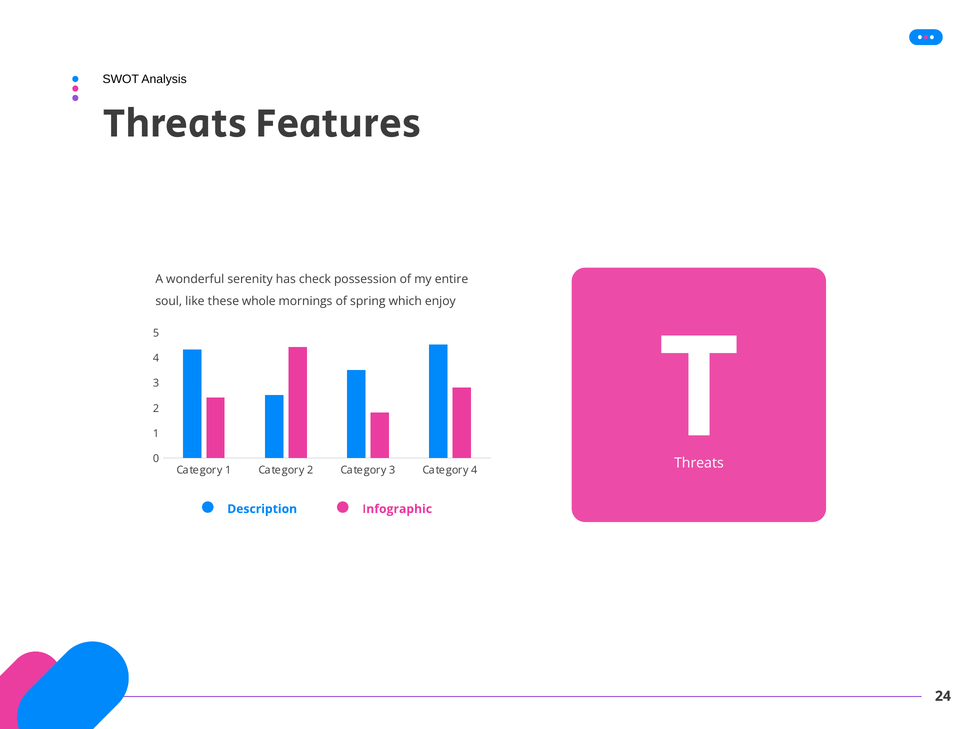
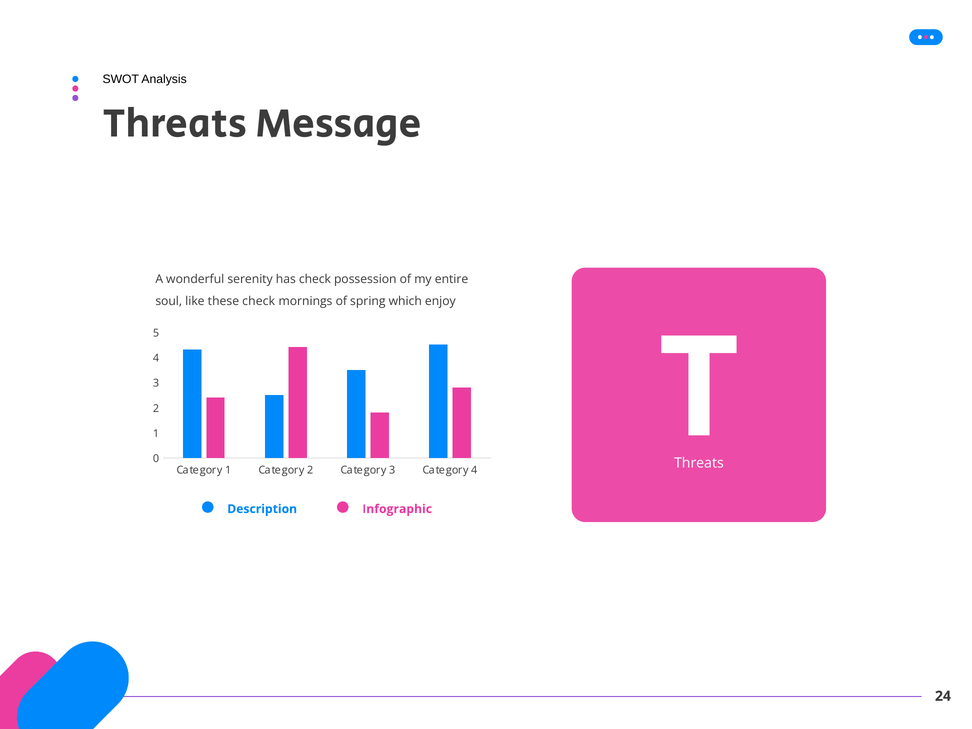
Features: Features -> Message
these whole: whole -> check
